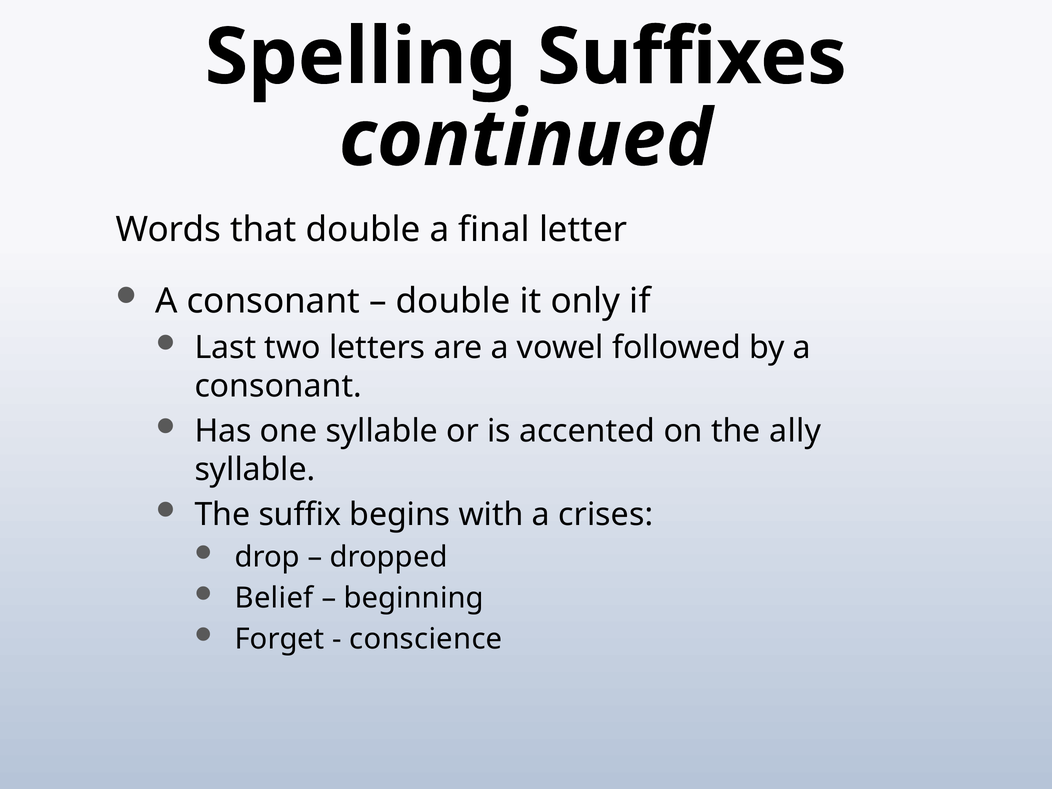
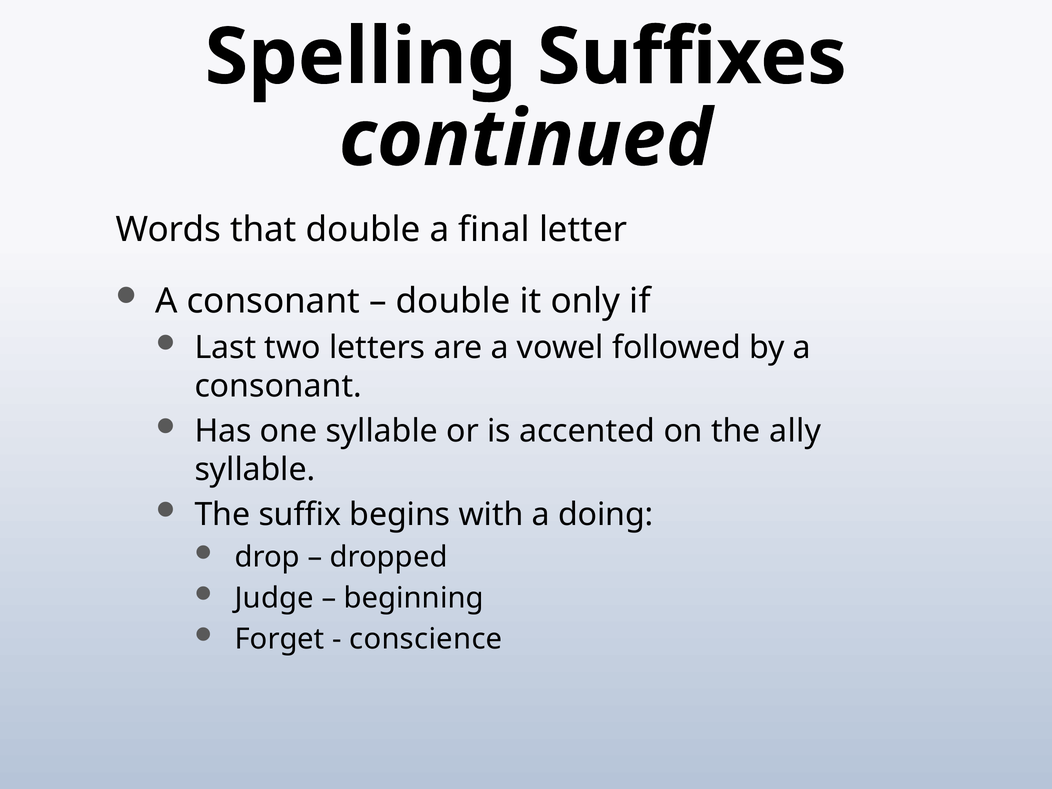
crises: crises -> doing
Belief: Belief -> Judge
